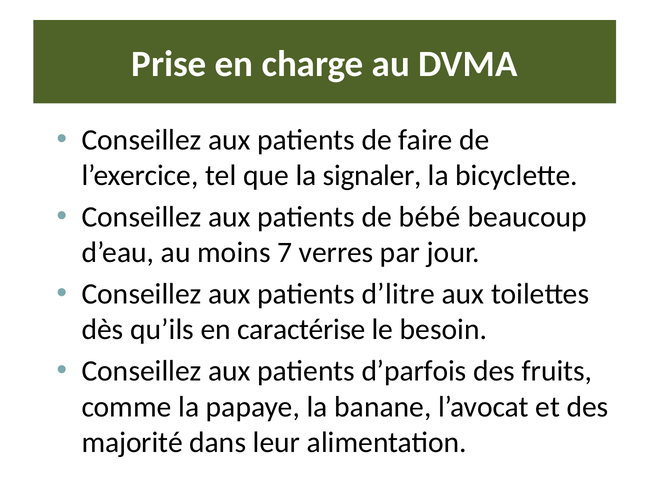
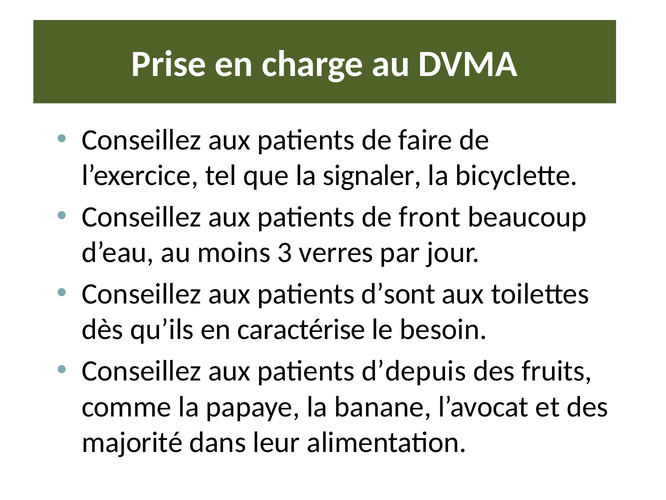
bébé: bébé -> front
7: 7 -> 3
d’litre: d’litre -> d’sont
d’parfois: d’parfois -> d’depuis
